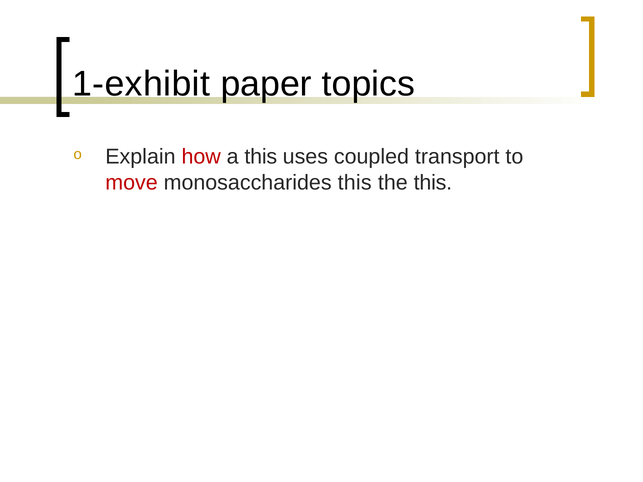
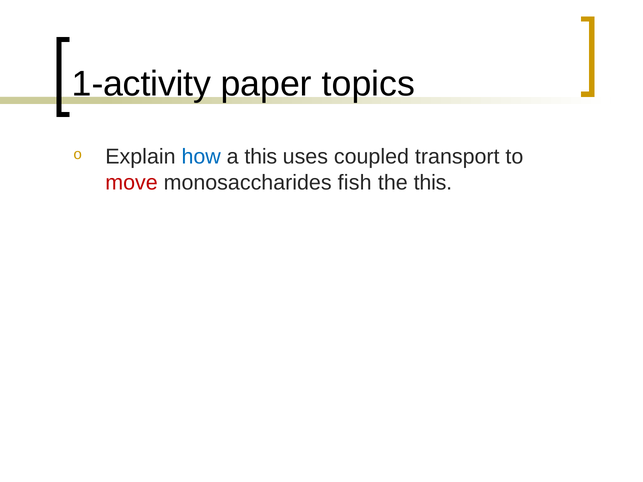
1-exhibit: 1-exhibit -> 1-activity
how colour: red -> blue
monosaccharides this: this -> fish
